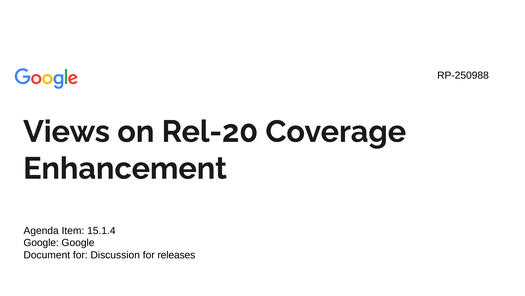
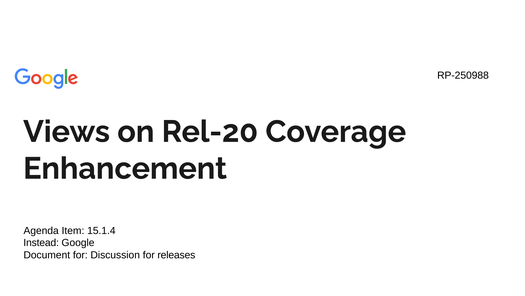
Google at (41, 242): Google -> Instead
